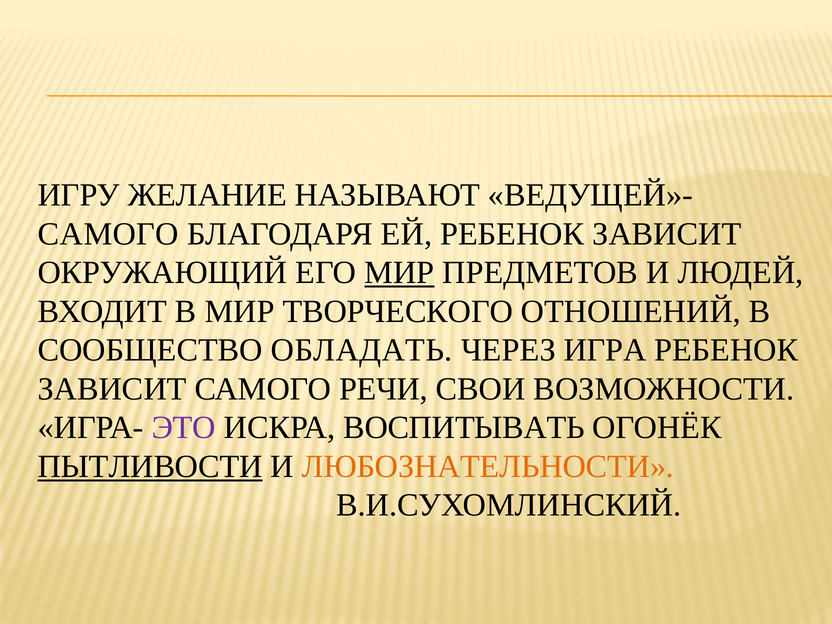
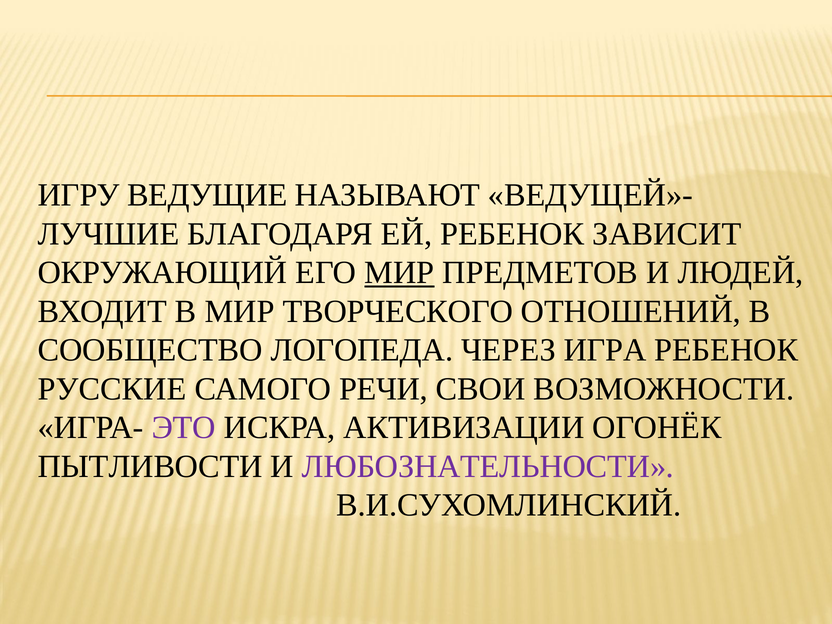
ЖЕЛАНИЕ: ЖЕЛАНИЕ -> ВЕДУЩИЕ
САМОГО at (108, 234): САМОГО -> ЛУЧШИЕ
ОБЛАДАТЬ: ОБЛАДАТЬ -> ЛОГОПЕДА
ЗАВИСИТ at (112, 389): ЗАВИСИТ -> РУССКИЕ
ВОСПИТЫВАТЬ: ВОСПИТЫВАТЬ -> АКТИВИЗАЦИИ
ПЫТЛИВОСТИ underline: present -> none
ЛЮБОЗНАТЕЛЬНОСТИ colour: orange -> purple
